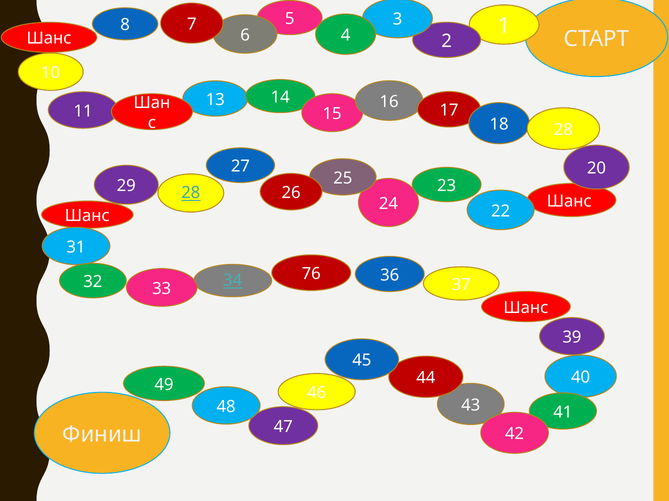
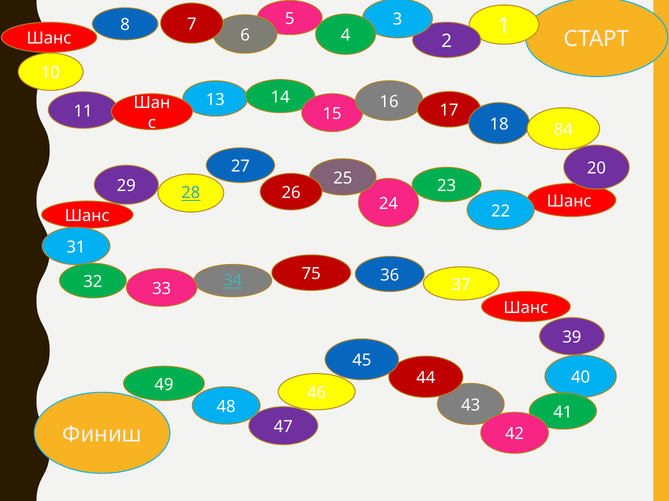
18 28: 28 -> 84
76: 76 -> 75
